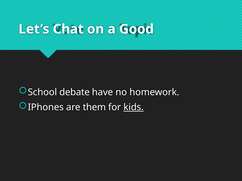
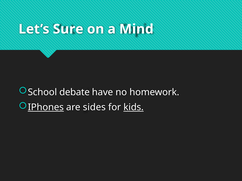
Chat: Chat -> Sure
Good: Good -> Mind
IPhones underline: none -> present
them: them -> sides
